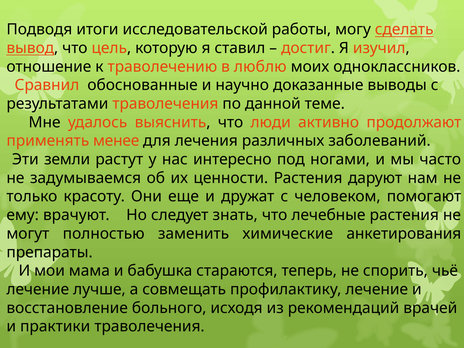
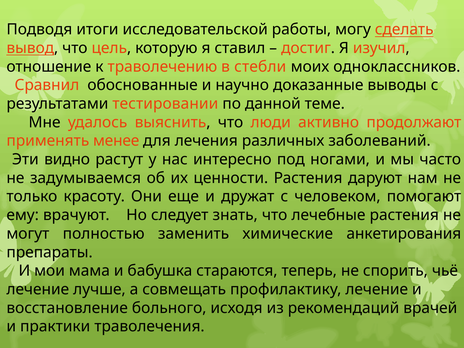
люблю: люблю -> стебли
результатами траволечения: траволечения -> тестировании
земли: земли -> видно
